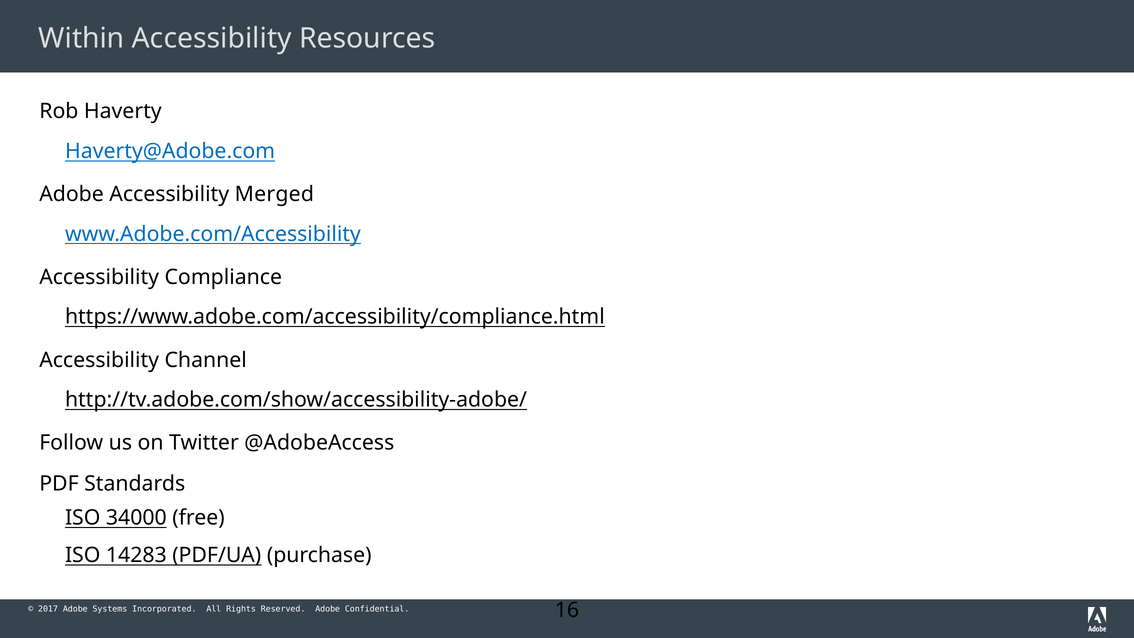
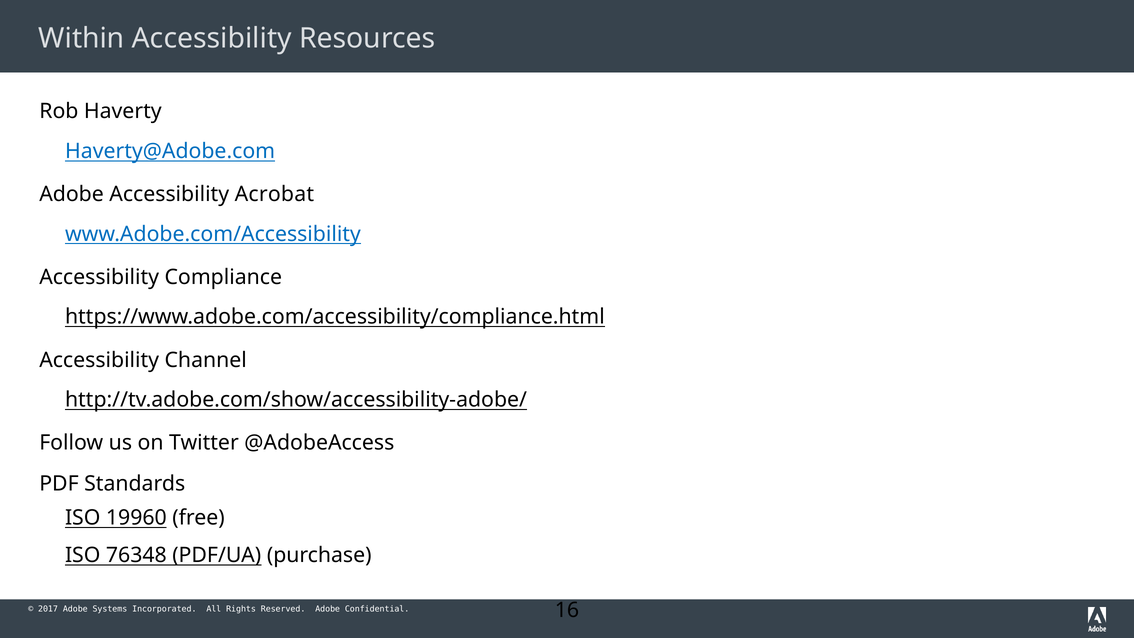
Merged: Merged -> Acrobat
34000: 34000 -> 19960
14283: 14283 -> 76348
